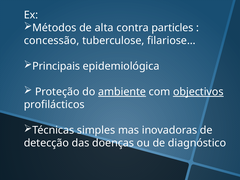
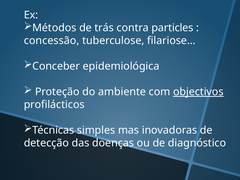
alta: alta -> trás
Principais: Principais -> Conceber
ambiente underline: present -> none
